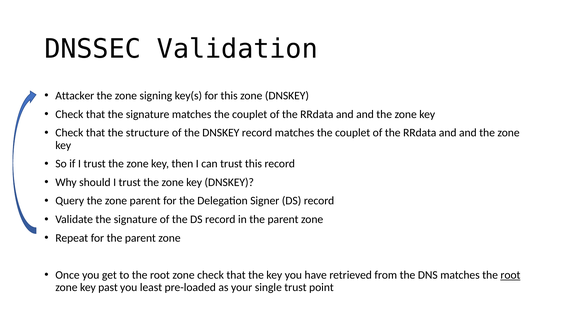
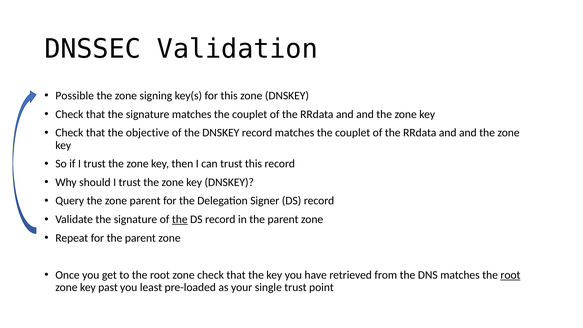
Attacker: Attacker -> Possible
structure: structure -> objective
the at (180, 219) underline: none -> present
